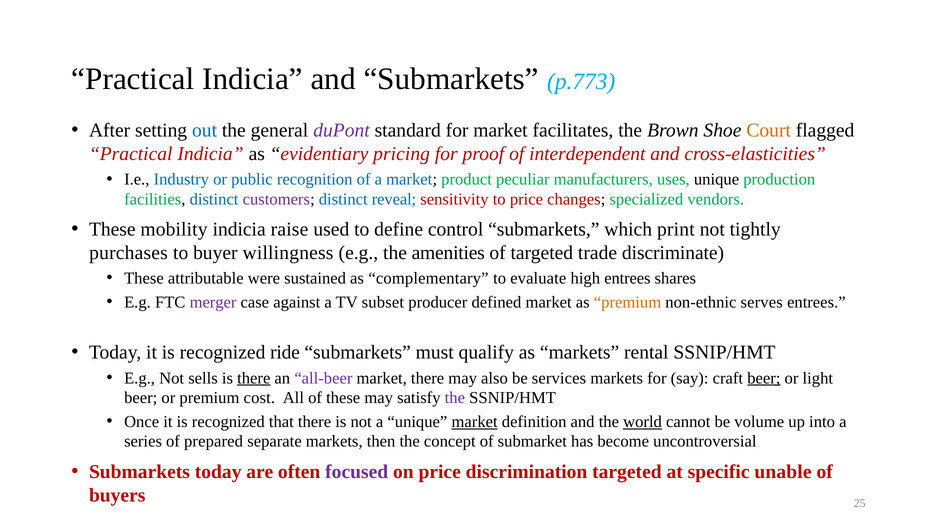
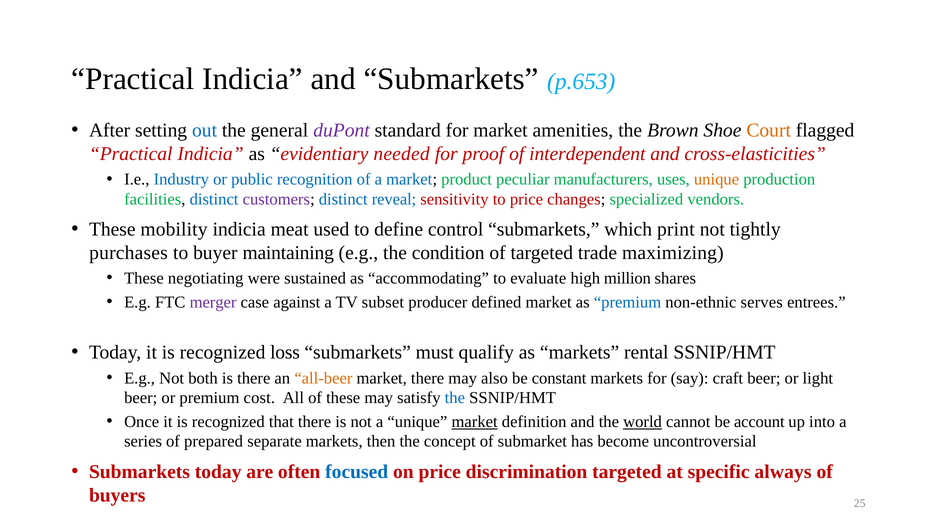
p.773: p.773 -> p.653
facilitates: facilitates -> amenities
pricing: pricing -> needed
unique at (717, 179) colour: black -> orange
raise: raise -> meat
willingness: willingness -> maintaining
amenities: amenities -> condition
discriminate: discriminate -> maximizing
attributable: attributable -> negotiating
complementary: complementary -> accommodating
high entrees: entrees -> million
premium at (628, 302) colour: orange -> blue
ride: ride -> loss
sells: sells -> both
there at (254, 378) underline: present -> none
all-beer colour: purple -> orange
services: services -> constant
beer at (764, 378) underline: present -> none
the at (455, 398) colour: purple -> blue
volume: volume -> account
focused colour: purple -> blue
unable: unable -> always
